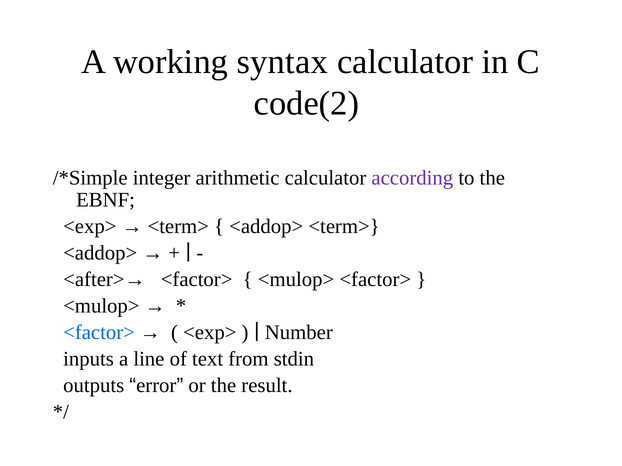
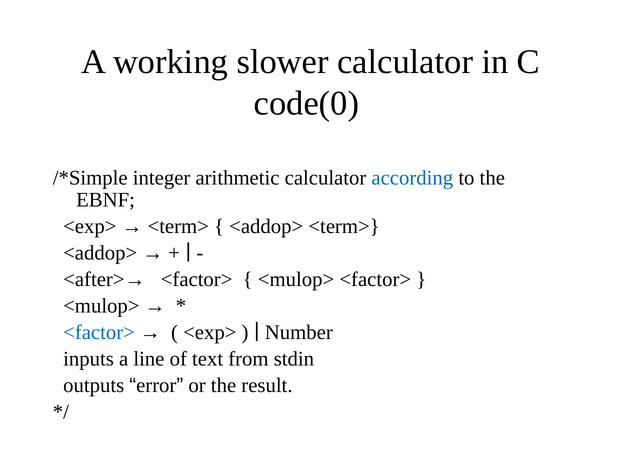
syntax: syntax -> slower
code(2: code(2 -> code(0
according colour: purple -> blue
